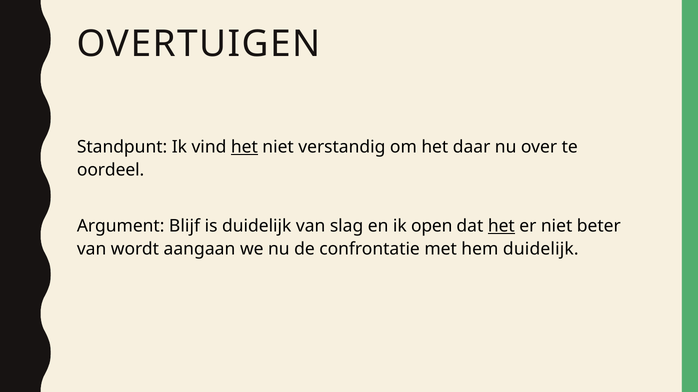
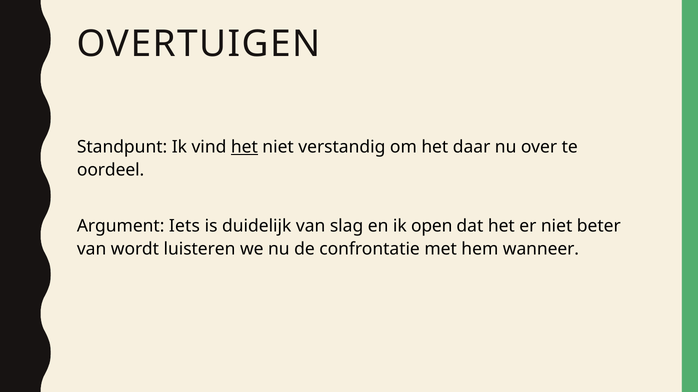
Blijf: Blijf -> Iets
het at (501, 227) underline: present -> none
aangaan: aangaan -> luisteren
hem duidelijk: duidelijk -> wanneer
